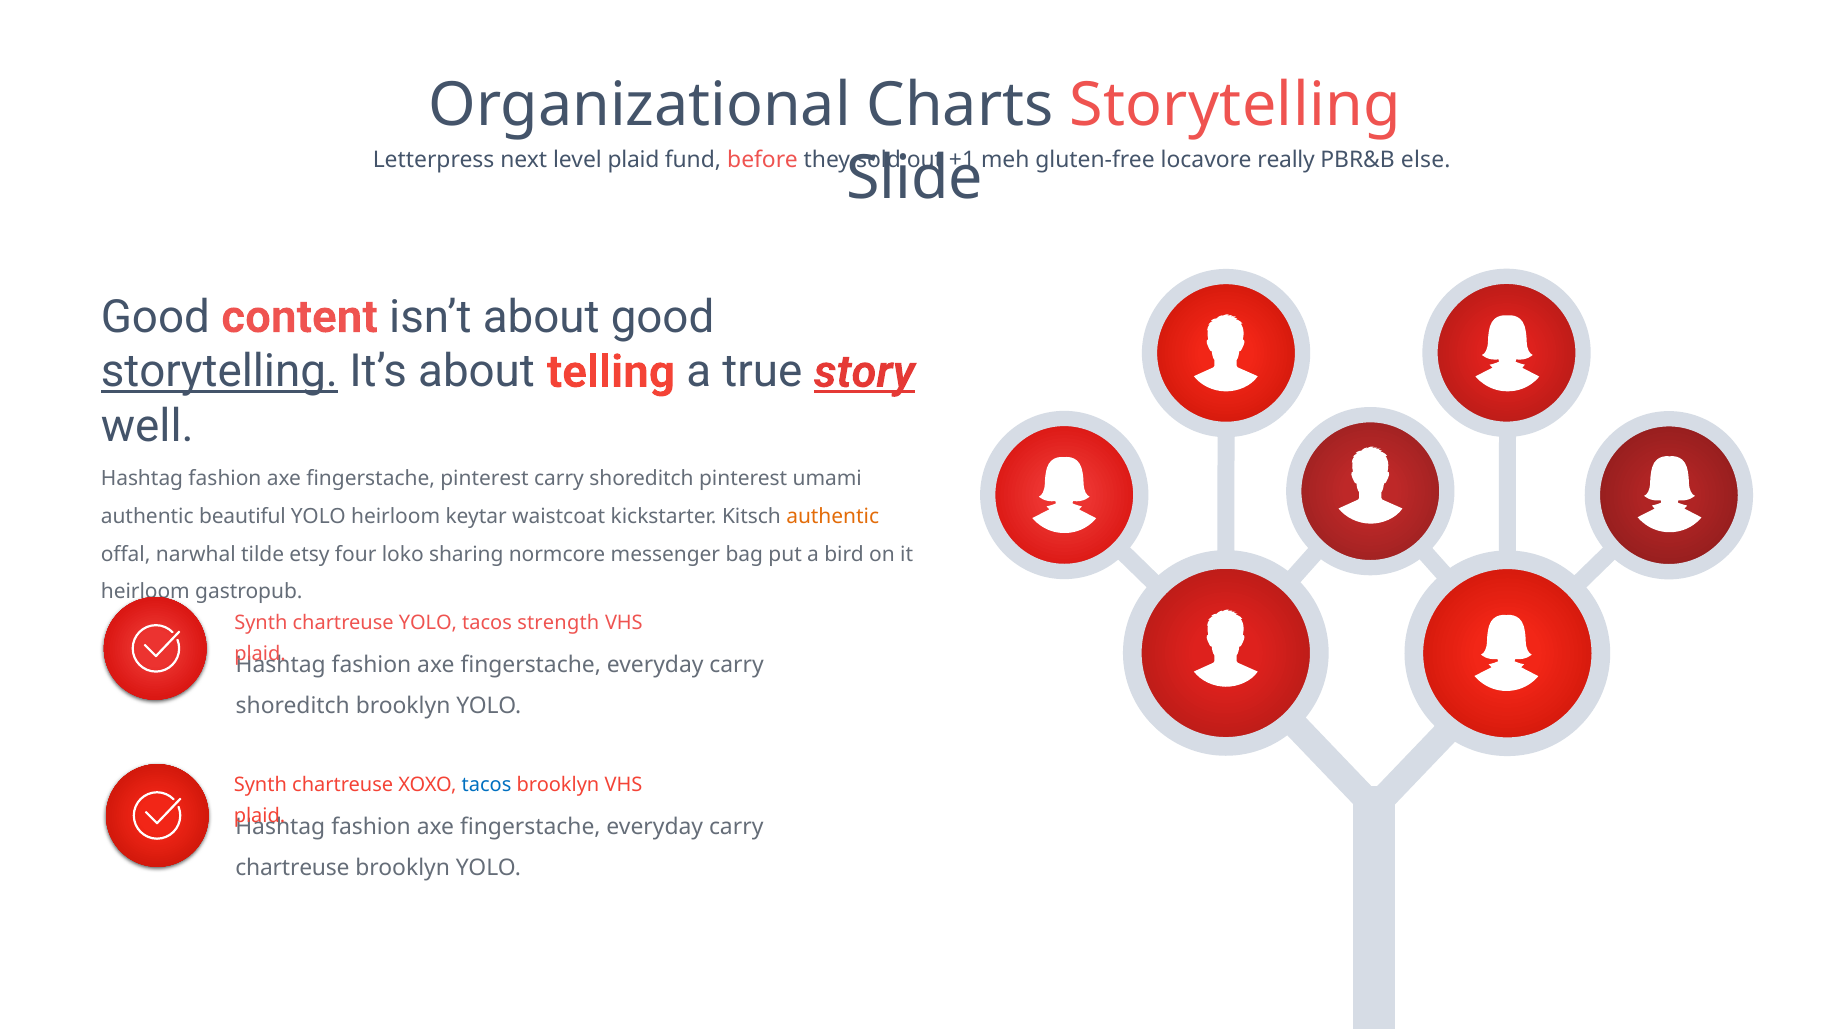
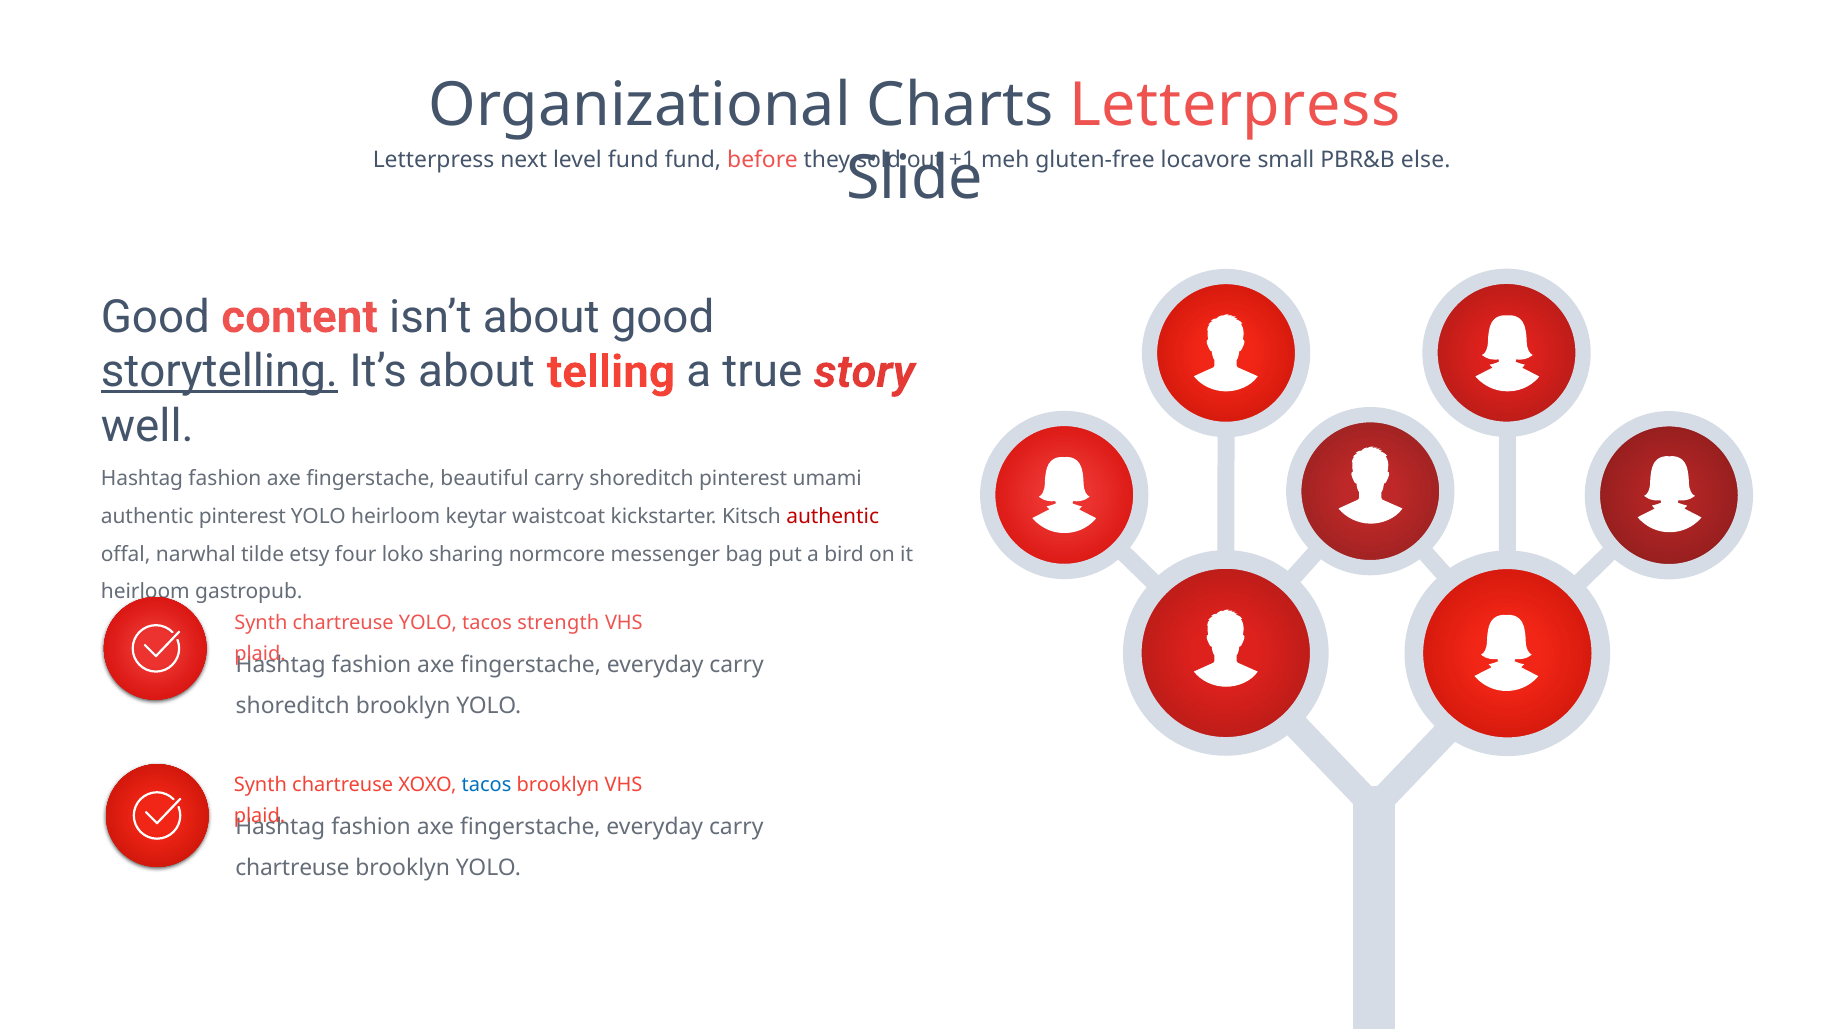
Charts Storytelling: Storytelling -> Letterpress
level plaid: plaid -> fund
really: really -> small
story underline: present -> none
fingerstache pinterest: pinterest -> beautiful
authentic beautiful: beautiful -> pinterest
authentic at (833, 517) colour: orange -> red
